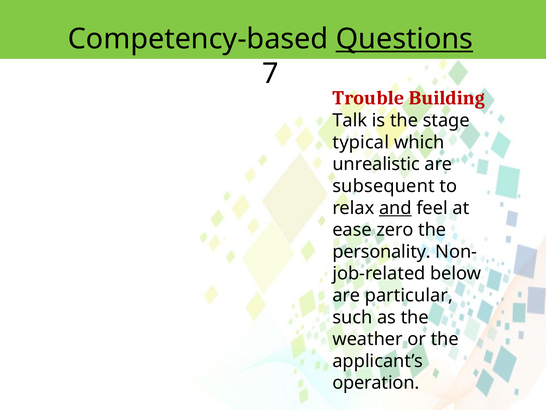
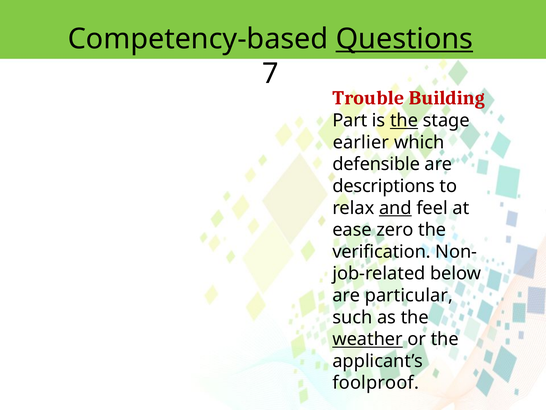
Talk: Talk -> Part
the at (404, 120) underline: none -> present
typical: typical -> earlier
unrealistic: unrealistic -> defensible
subsequent: subsequent -> descriptions
personality: personality -> verification
weather underline: none -> present
operation: operation -> foolproof
